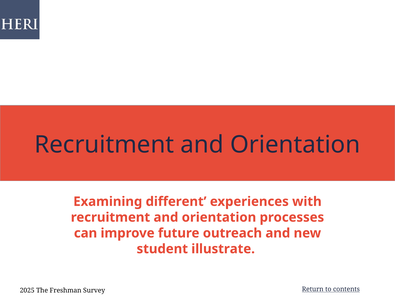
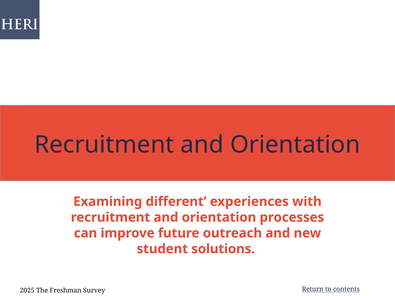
illustrate: illustrate -> solutions
